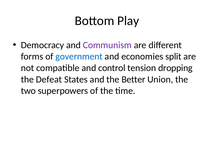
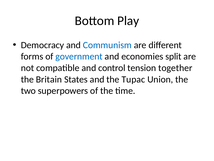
Communism colour: purple -> blue
dropping: dropping -> together
Defeat: Defeat -> Britain
Better: Better -> Tupac
